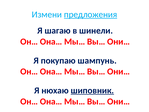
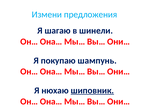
предложения underline: present -> none
